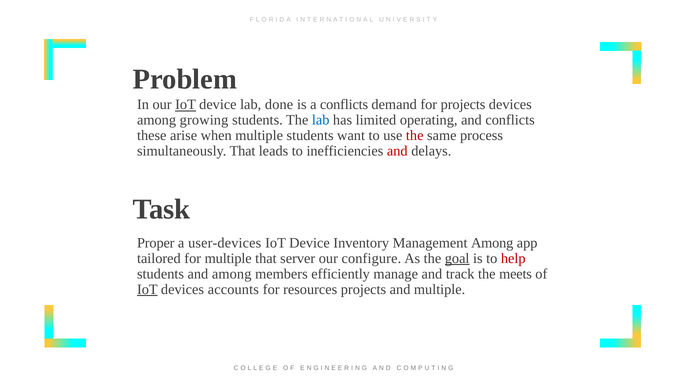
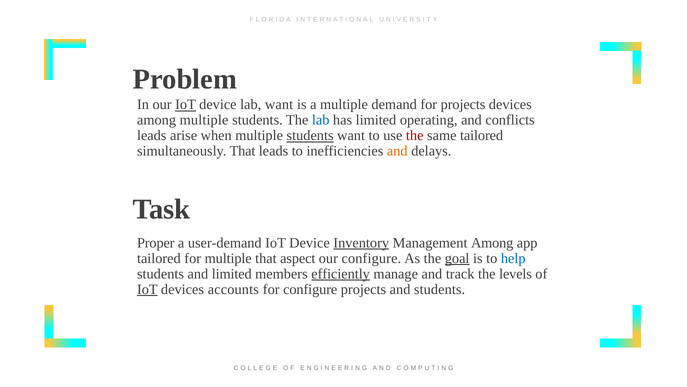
lab done: done -> want
a conflicts: conflicts -> multiple
among growing: growing -> multiple
these at (152, 136): these -> leads
students at (310, 136) underline: none -> present
same process: process -> tailored
and at (397, 151) colour: red -> orange
user-devices: user-devices -> user-demand
Inventory underline: none -> present
server: server -> aspect
help colour: red -> blue
and among: among -> limited
efficiently underline: none -> present
meets: meets -> levels
for resources: resources -> configure
and multiple: multiple -> students
